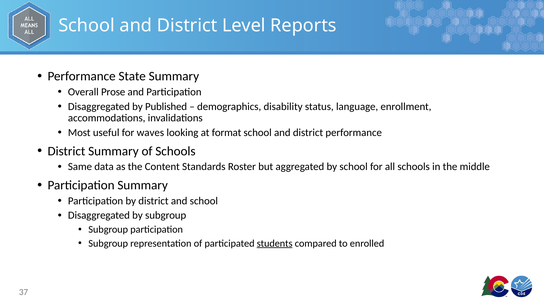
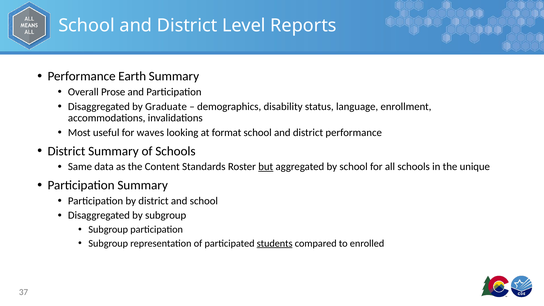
State: State -> Earth
Published: Published -> Graduate
but underline: none -> present
middle: middle -> unique
